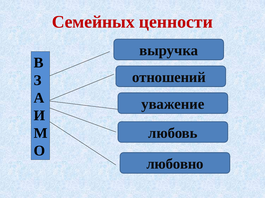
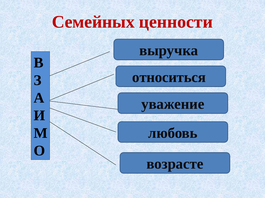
отношений: отношений -> относиться
любовно: любовно -> возрасте
